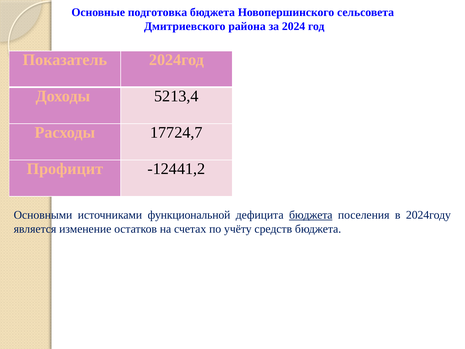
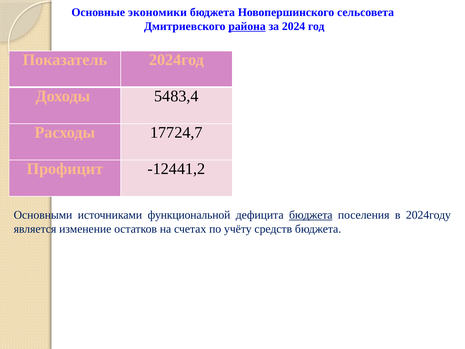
подготовка: подготовка -> экономики
района underline: none -> present
5213,4: 5213,4 -> 5483,4
